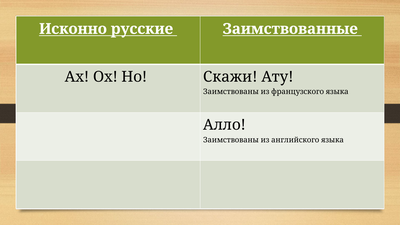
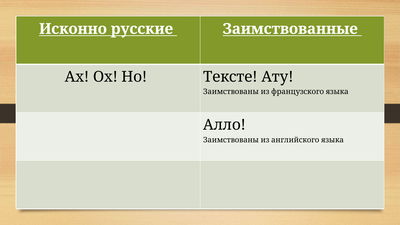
Скажи: Скажи -> Тексте
